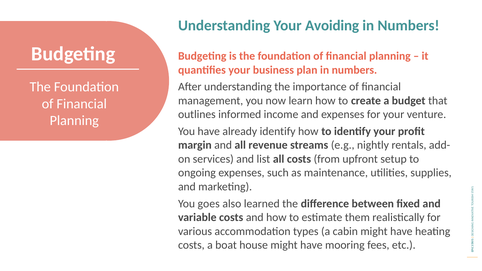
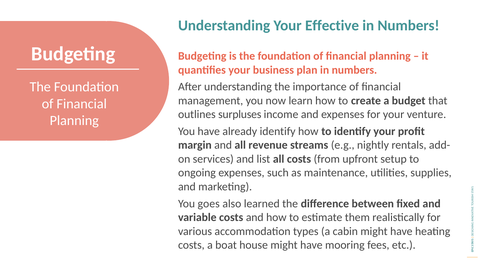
Avoiding: Avoiding -> Effective
informed: informed -> surpluses
